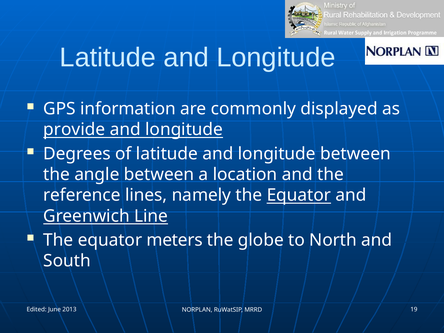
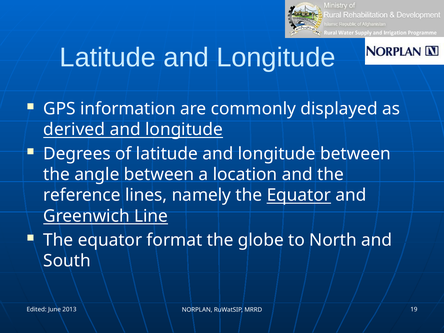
provide: provide -> derived
meters: meters -> format
